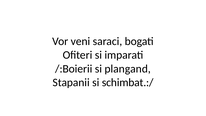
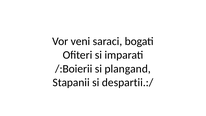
schimbat.:/: schimbat.:/ -> despartii.:/
